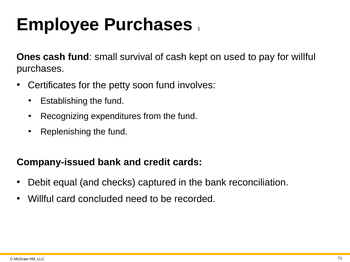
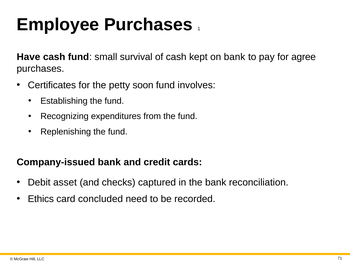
Ones: Ones -> Have
on used: used -> bank
for willful: willful -> agree
equal: equal -> asset
Willful at (41, 199): Willful -> Ethics
